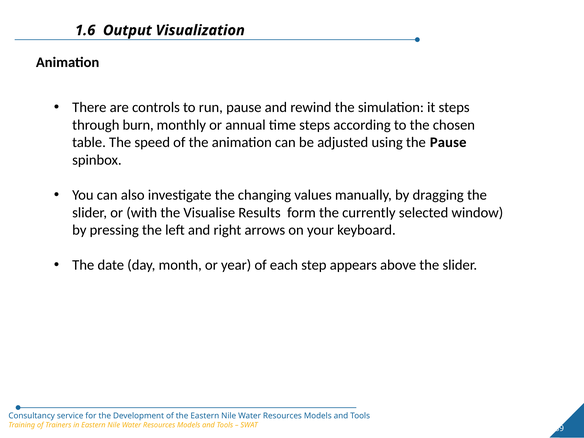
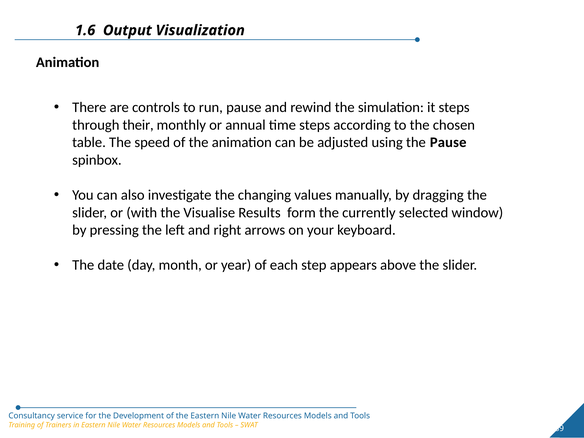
burn: burn -> their
